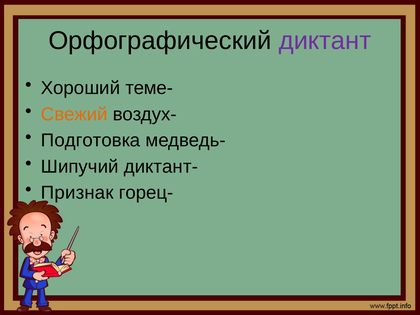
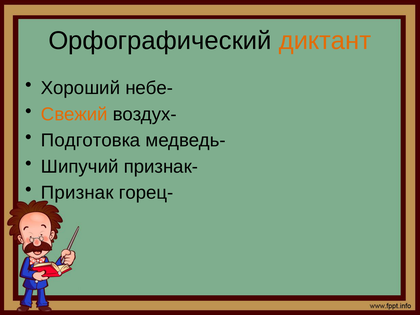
диктант colour: purple -> orange
теме-: теме- -> небе-
диктант-: диктант- -> признак-
